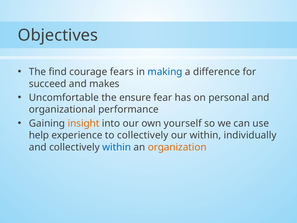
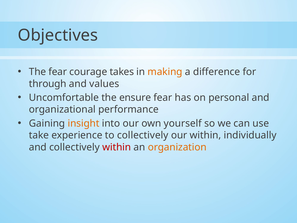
The find: find -> fear
fears: fears -> takes
making colour: blue -> orange
succeed: succeed -> through
makes: makes -> values
help: help -> take
within at (117, 147) colour: blue -> red
